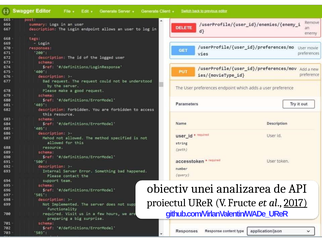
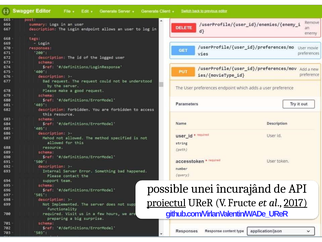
obiectiv: obiectiv -> possible
analizarea: analizarea -> încurajând
proiectul underline: none -> present
